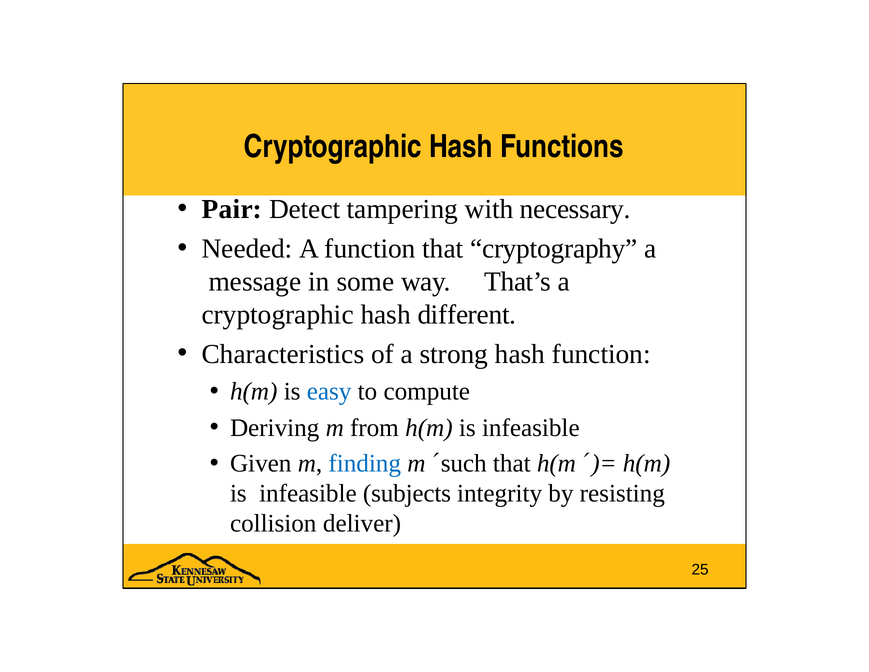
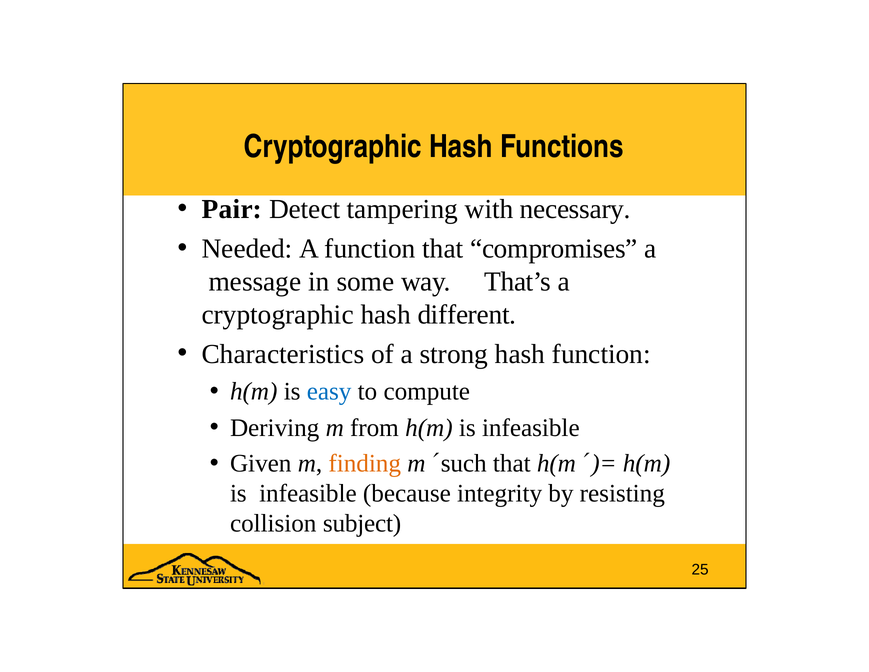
cryptography: cryptography -> compromises
finding colour: blue -> orange
subjects: subjects -> because
deliver: deliver -> subject
